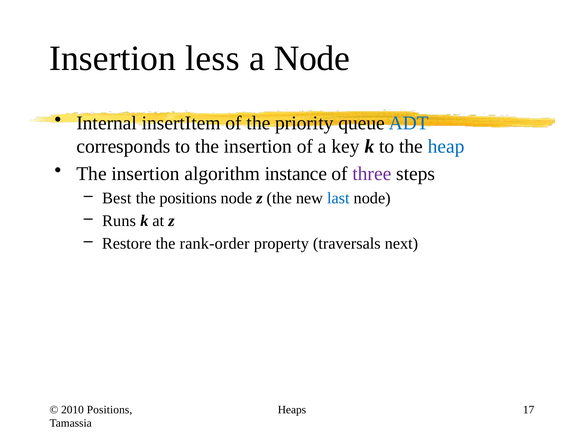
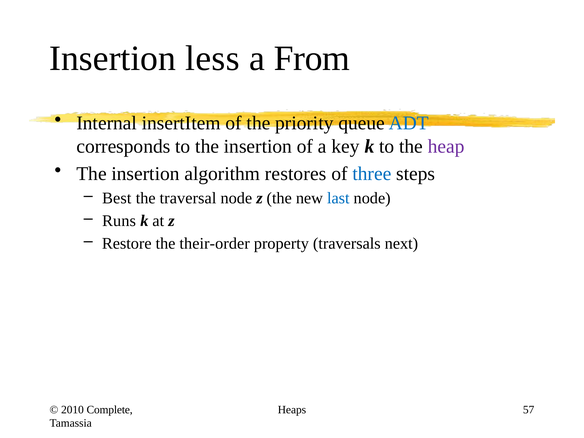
a Node: Node -> From
heap colour: blue -> purple
instance: instance -> restores
three colour: purple -> blue
the positions: positions -> traversal
rank-order: rank-order -> their-order
2010 Positions: Positions -> Complete
17: 17 -> 57
